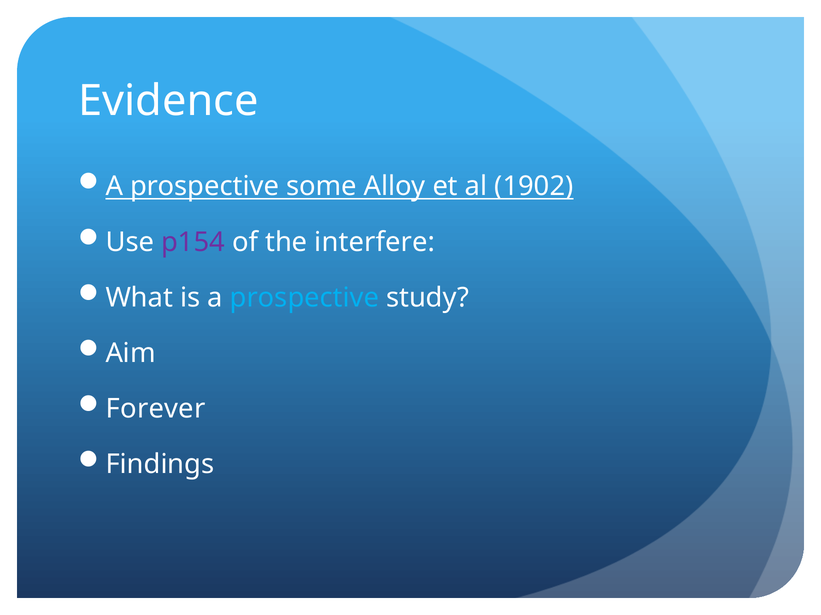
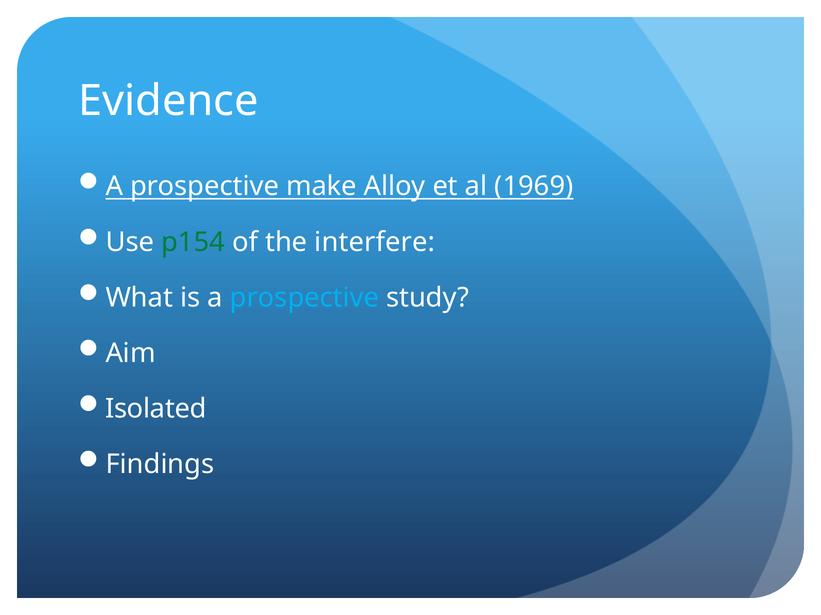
some: some -> make
1902: 1902 -> 1969
p154 colour: purple -> green
Forever: Forever -> Isolated
